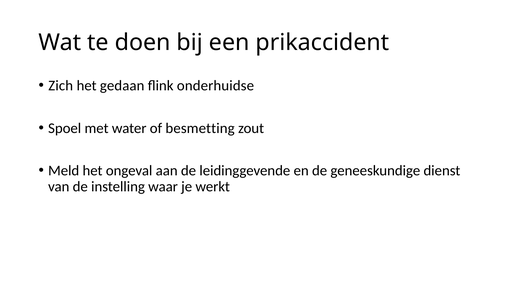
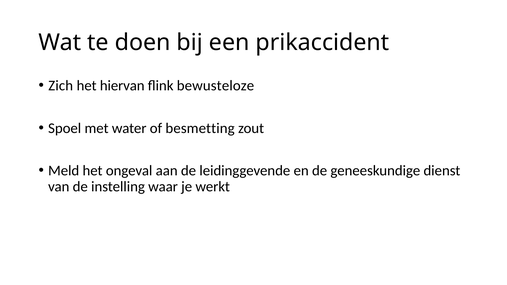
gedaan: gedaan -> hiervan
onderhuidse: onderhuidse -> bewusteloze
